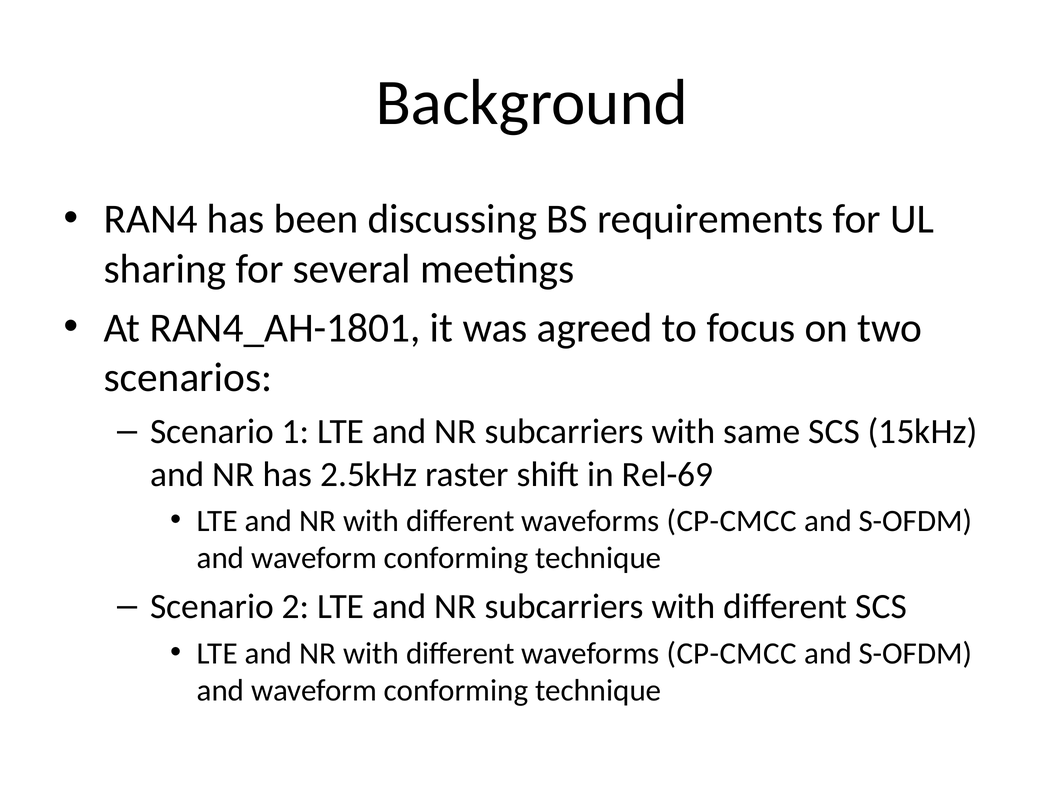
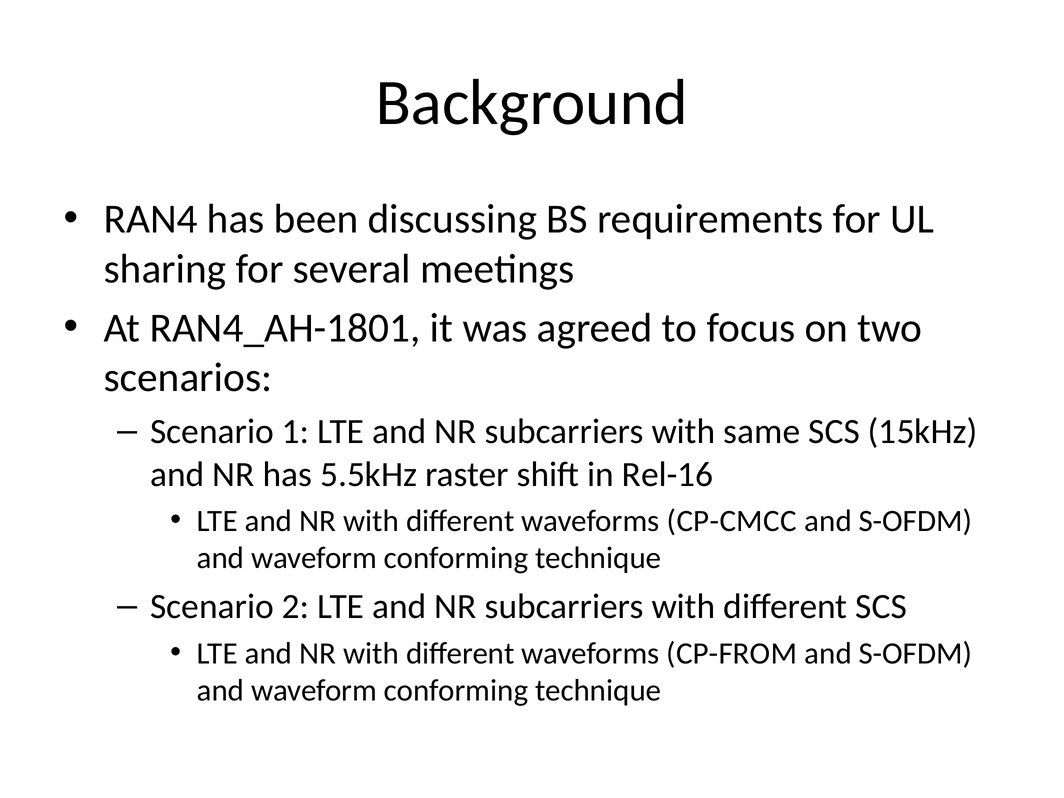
2.5kHz: 2.5kHz -> 5.5kHz
Rel-69: Rel-69 -> Rel-16
CP-CMCC at (732, 653): CP-CMCC -> CP-FROM
